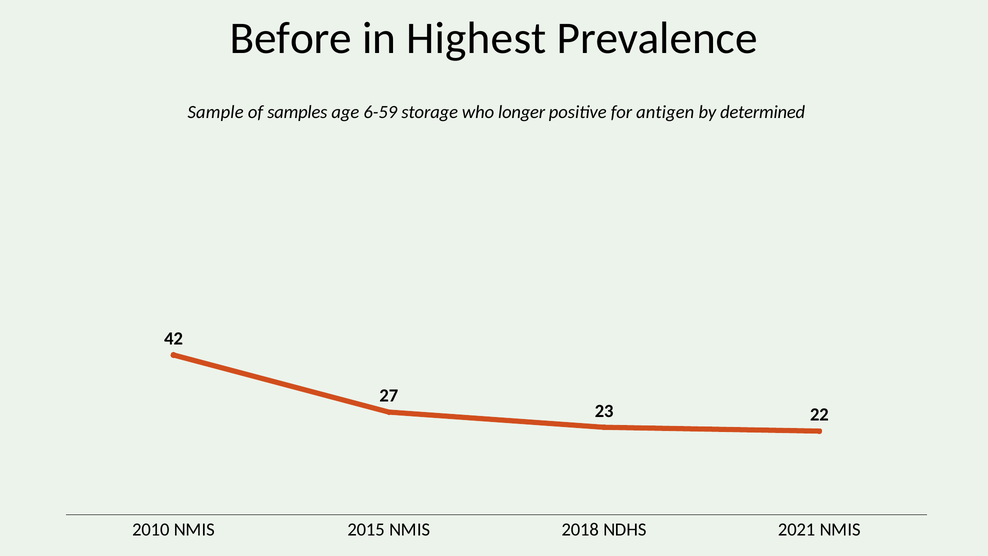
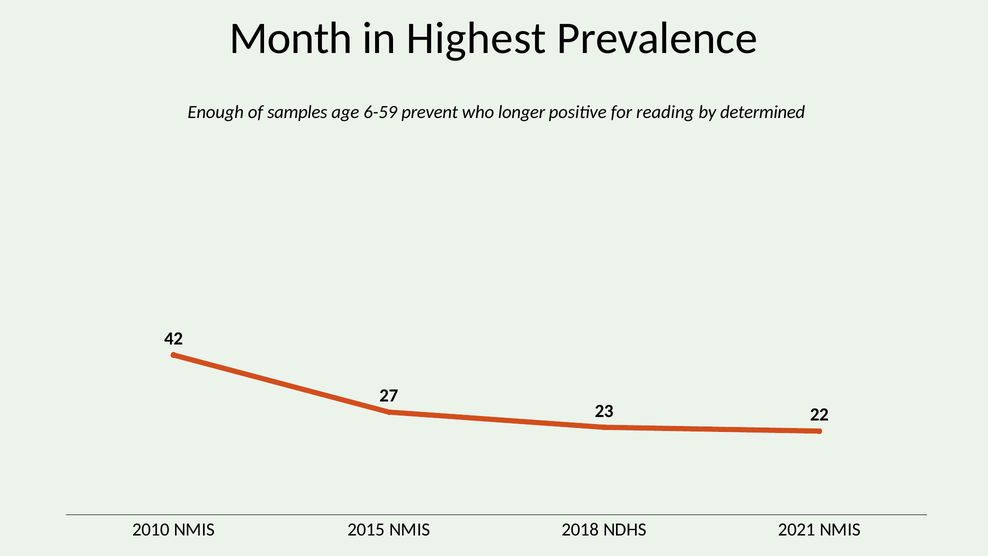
Before: Before -> Month
Sample: Sample -> Enough
storage: storage -> prevent
antigen: antigen -> reading
